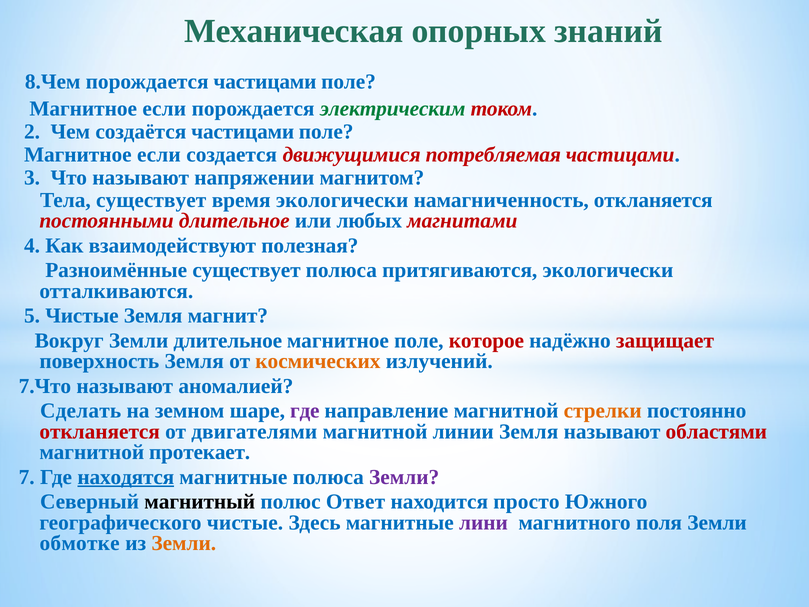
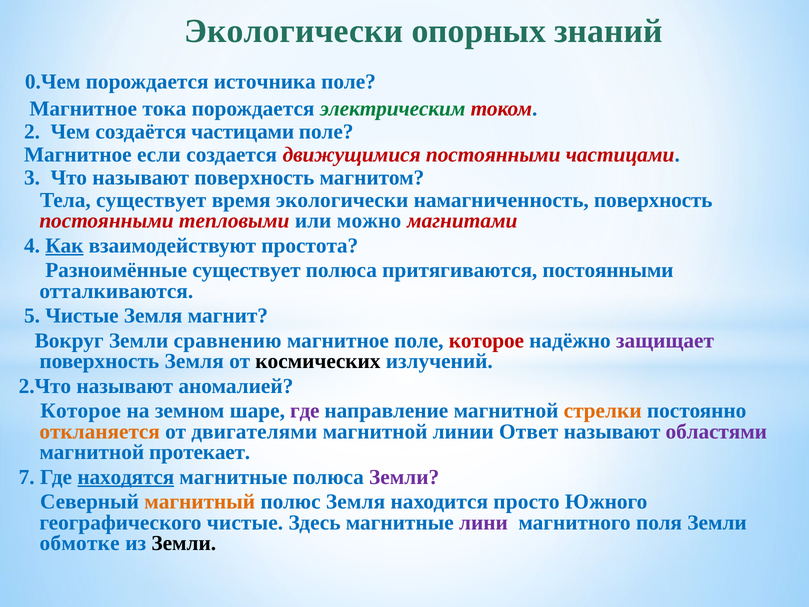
Механическая at (294, 31): Механическая -> Экологически
8.Чем: 8.Чем -> 0.Чем
порождается частицами: частицами -> источника
если at (164, 109): если -> тока
движущимися потребляемая: потребляемая -> постоянными
называют напряжении: напряжении -> поверхность
намагниченность откланяется: откланяется -> поверхность
постоянными длительное: длительное -> тепловыми
любых: любых -> можно
Как underline: none -> present
полезная: полезная -> простота
притягиваются экологически: экологически -> постоянными
Земли длительное: длительное -> сравнению
защищает colour: red -> purple
космических colour: orange -> black
7.Что: 7.Что -> 2.Что
Сделать at (81, 411): Сделать -> Которое
откланяется at (100, 431) colour: red -> orange
линии Земля: Земля -> Ответ
областями colour: red -> purple
магнитный colour: black -> orange
полюс Ответ: Ответ -> Земля
Земли at (184, 543) colour: orange -> black
